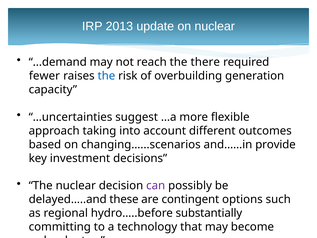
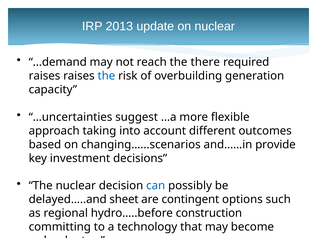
fewer at (44, 76): fewer -> raises
can colour: purple -> blue
these: these -> sheet
substantially: substantially -> construction
